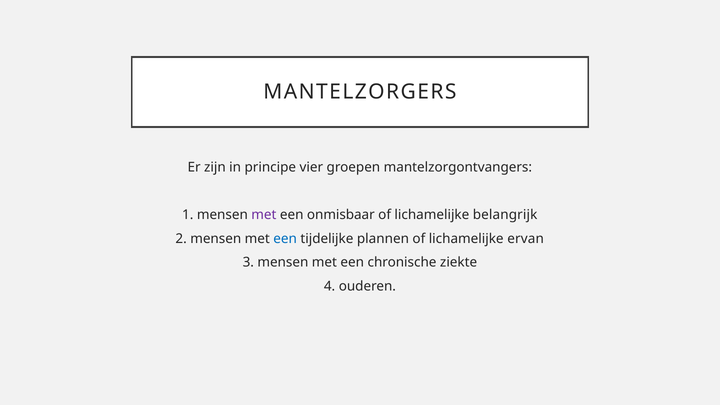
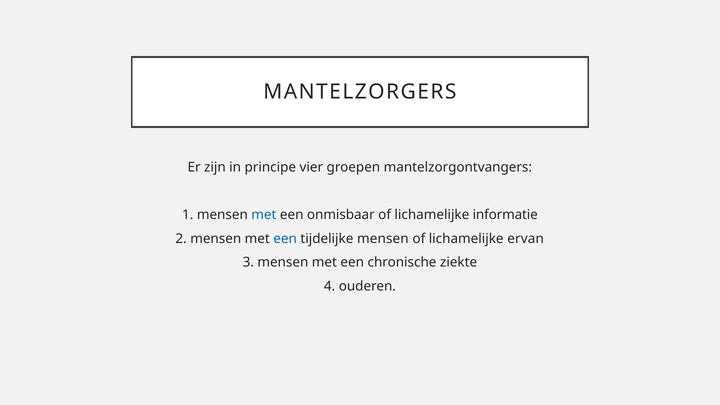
met at (264, 215) colour: purple -> blue
belangrijk: belangrijk -> informatie
tijdelijke plannen: plannen -> mensen
